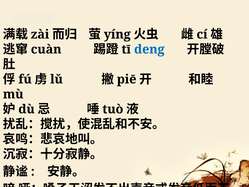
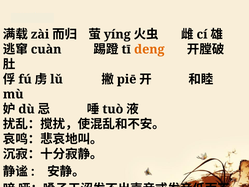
deng colour: blue -> orange
